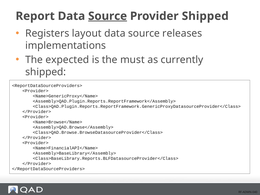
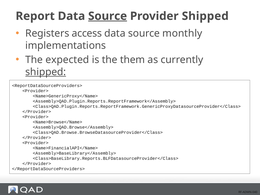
layout: layout -> access
releases: releases -> monthly
must: must -> them
shipped at (46, 72) underline: none -> present
